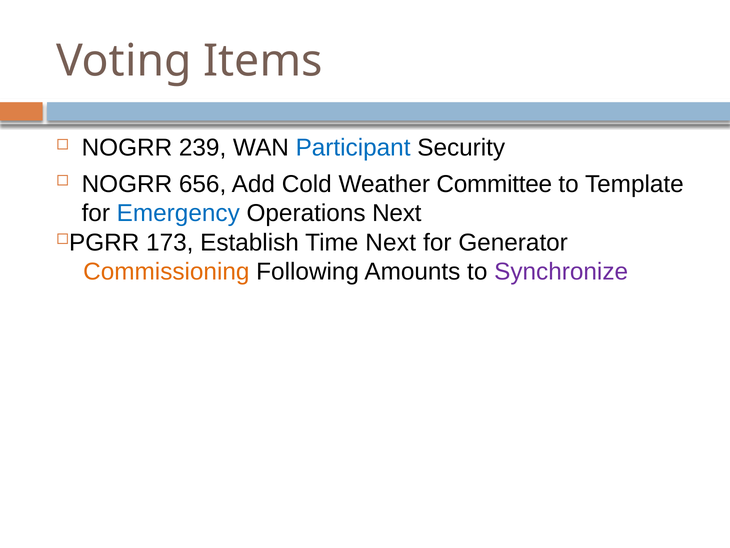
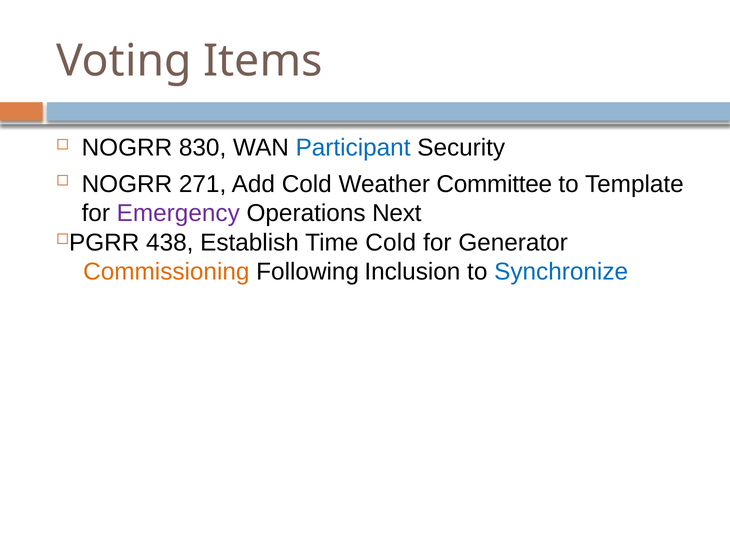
239: 239 -> 830
656: 656 -> 271
Emergency colour: blue -> purple
173: 173 -> 438
Time Next: Next -> Cold
Amounts: Amounts -> Inclusion
Synchronize colour: purple -> blue
